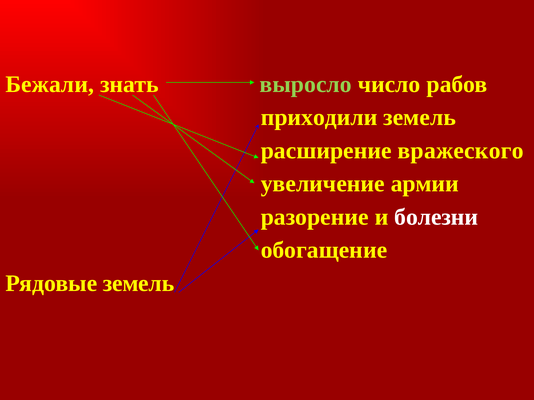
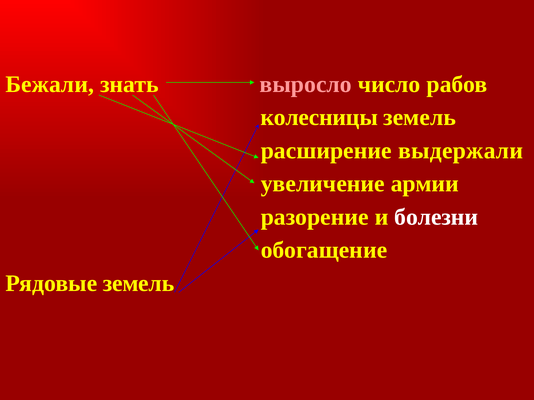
выросло colour: light green -> pink
приходили: приходили -> колесницы
вражеского: вражеского -> выдержали
